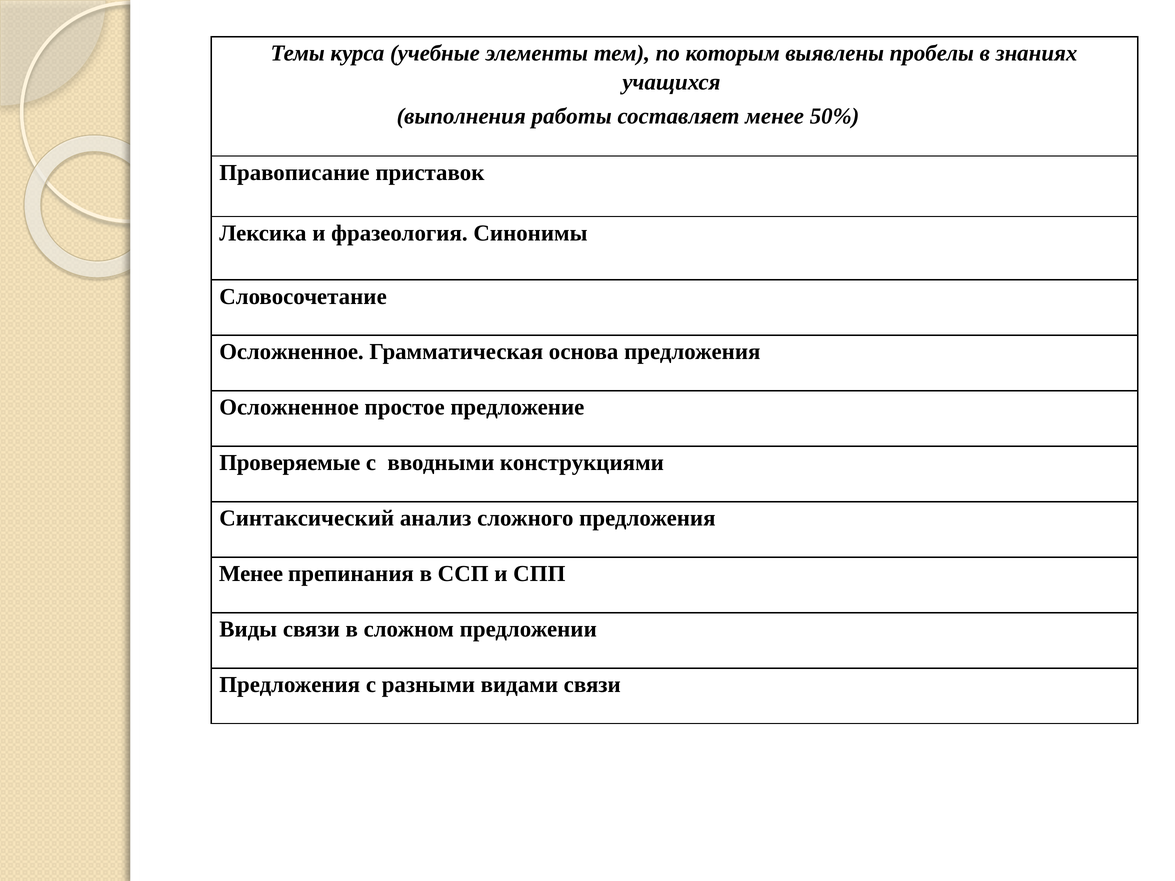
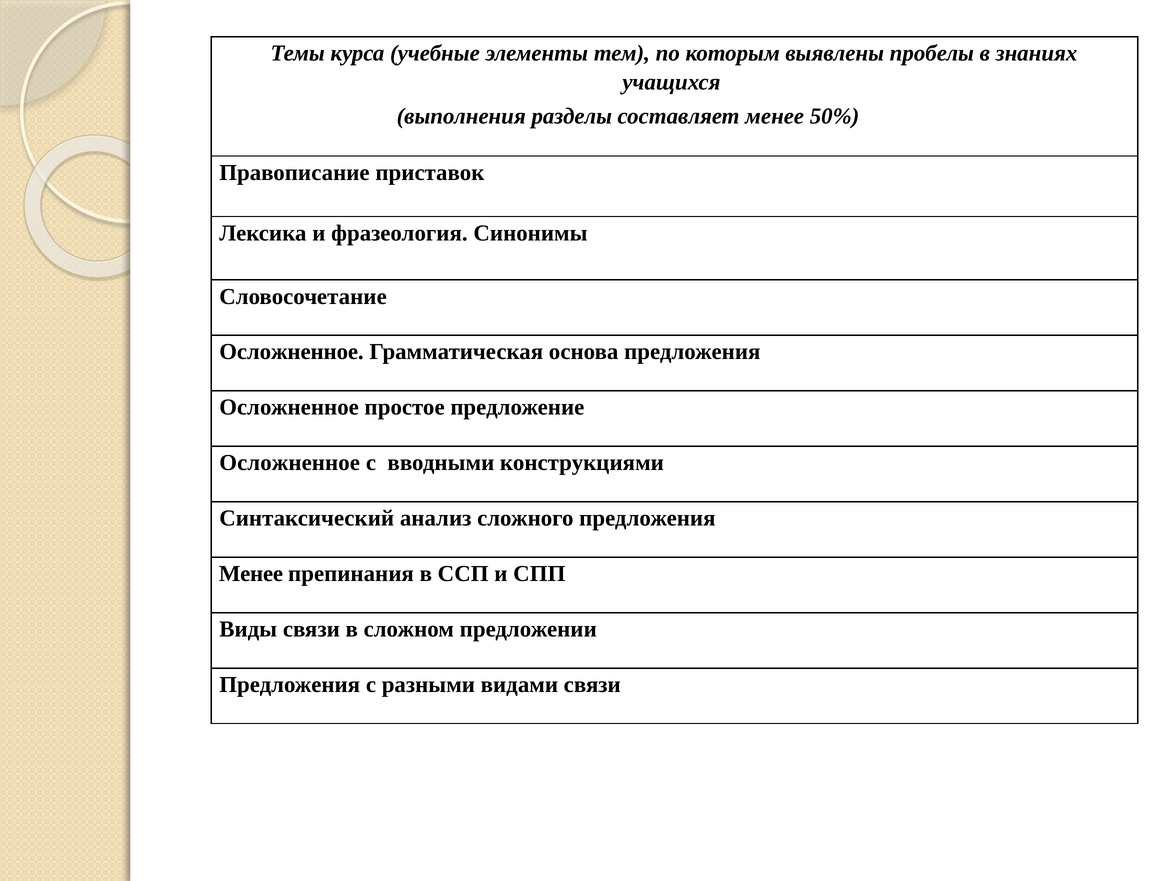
работы: работы -> разделы
Проверяемые at (290, 463): Проверяемые -> Осложненное
